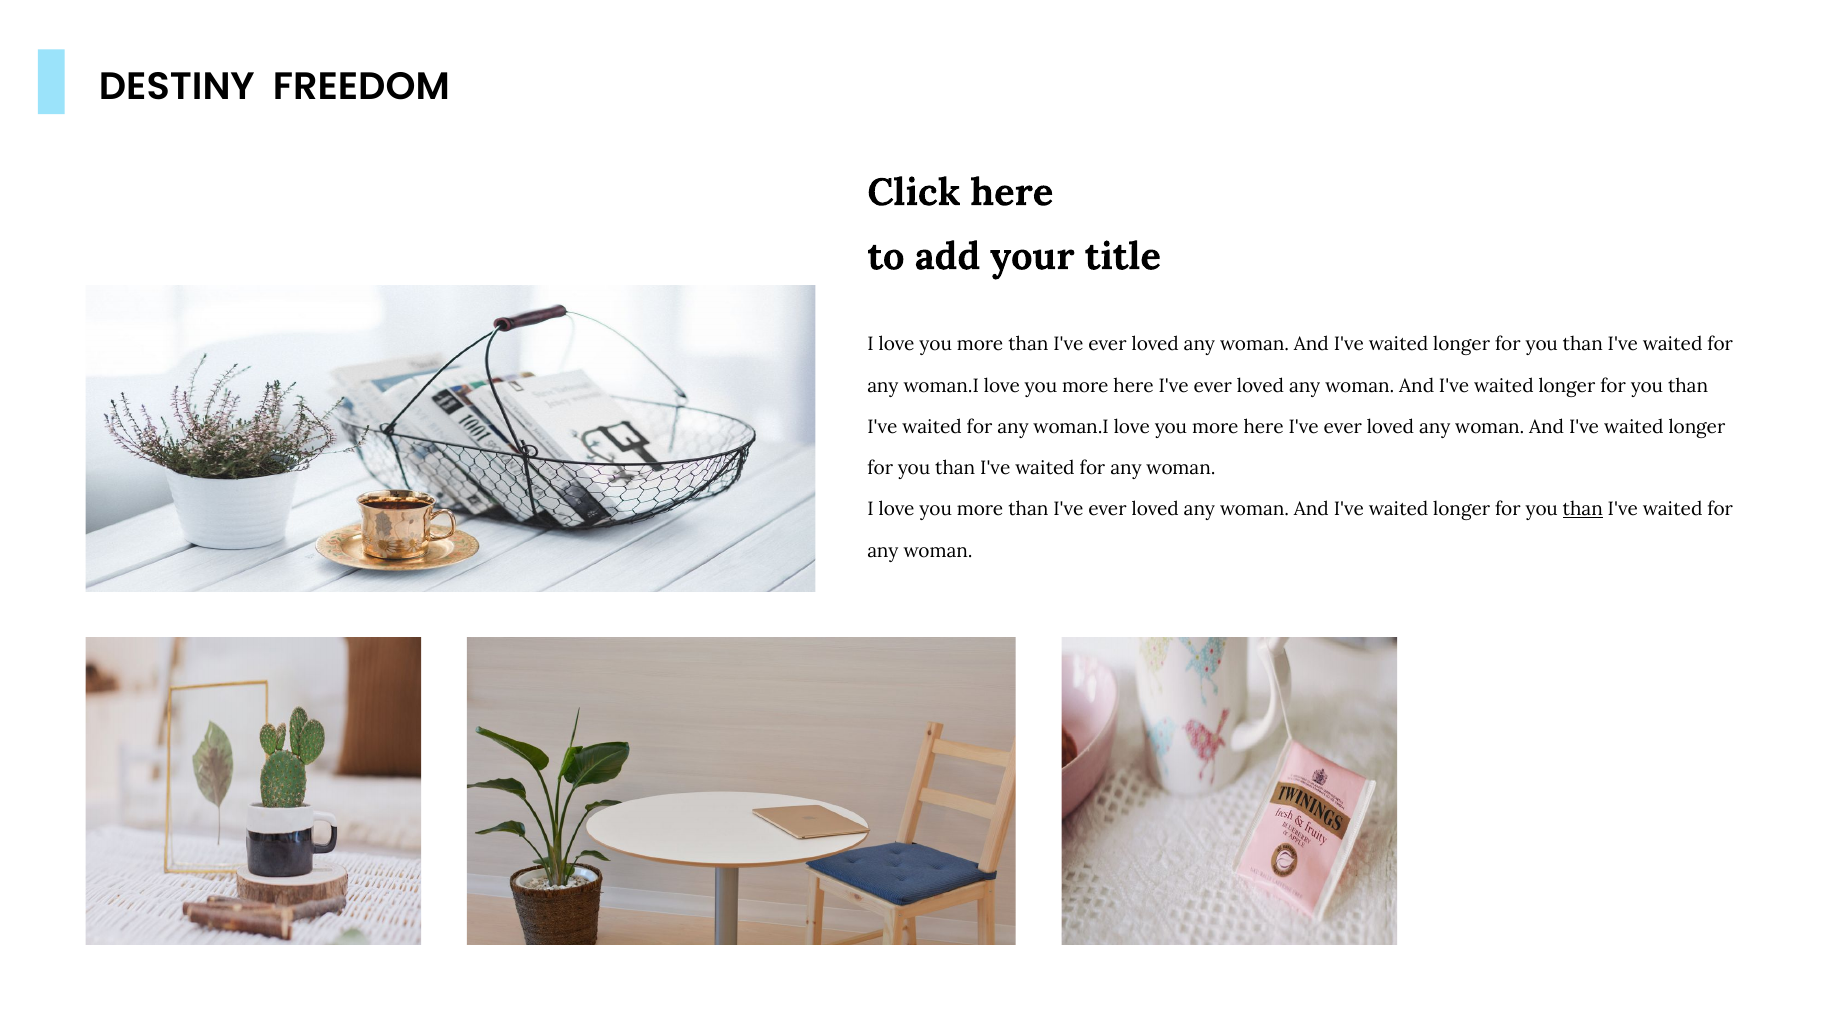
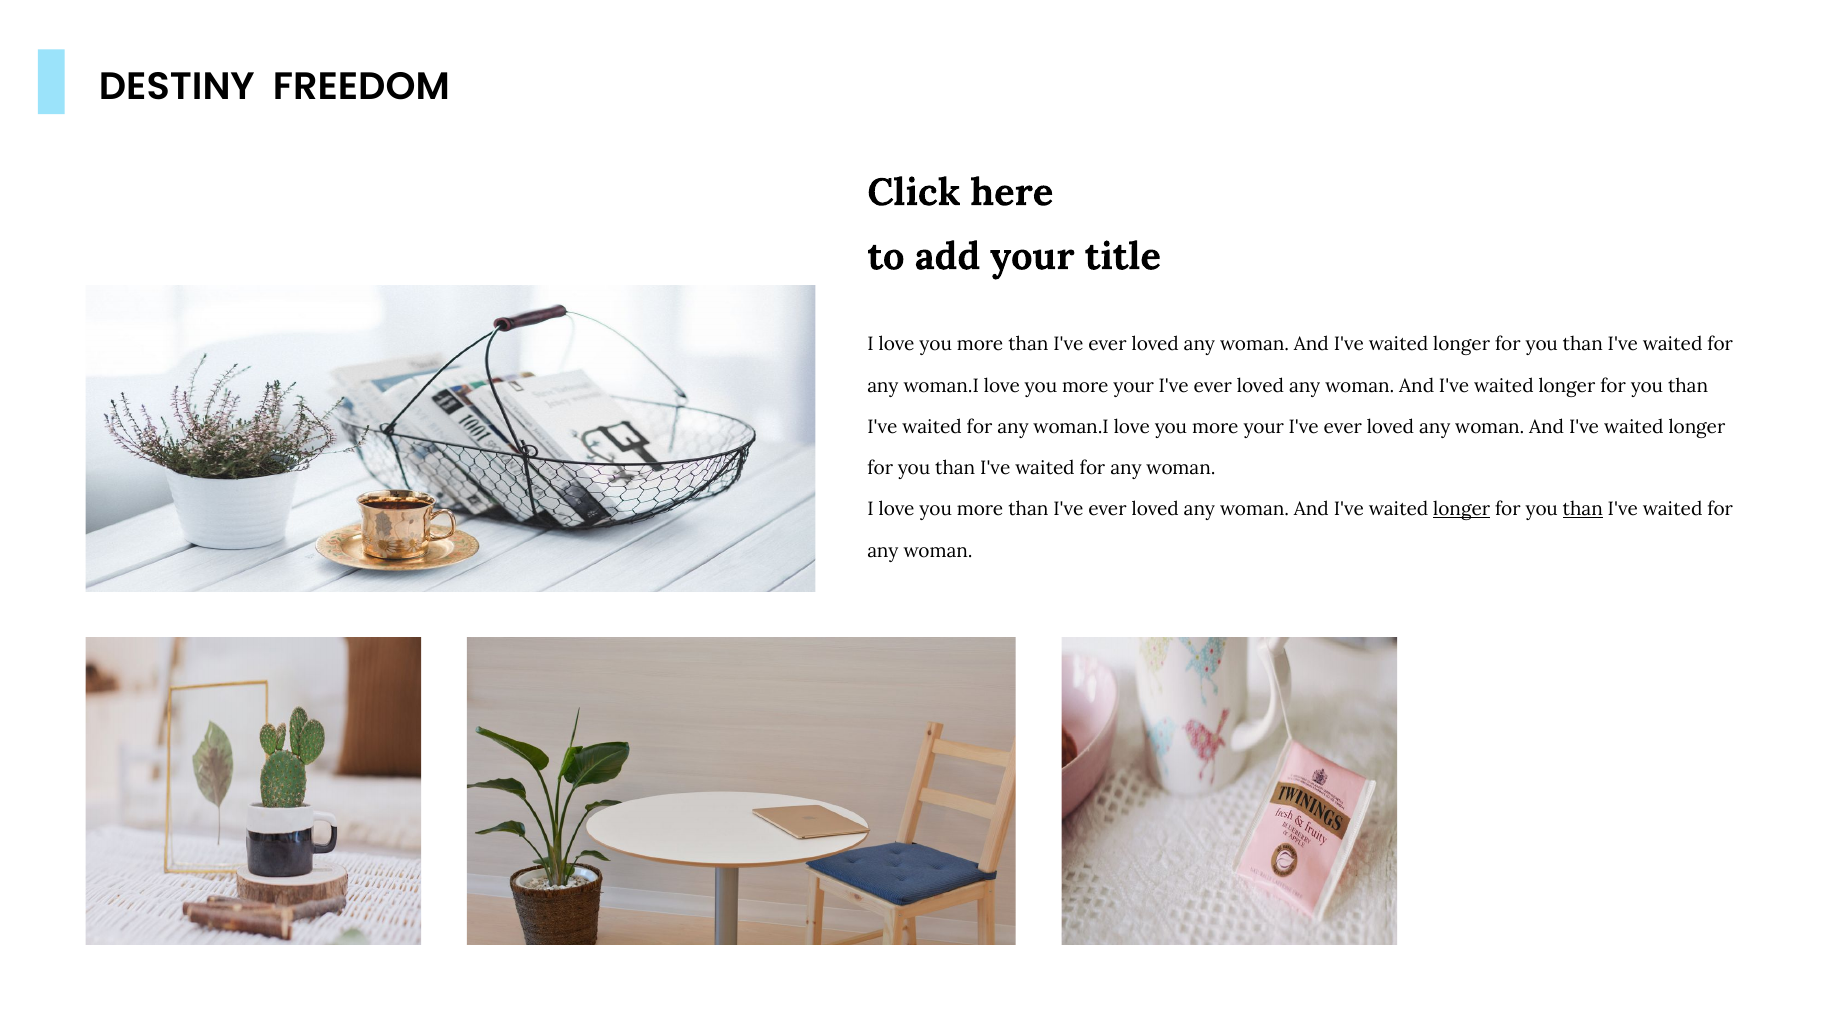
here at (1134, 386): here -> your
here at (1264, 427): here -> your
longer at (1462, 509) underline: none -> present
